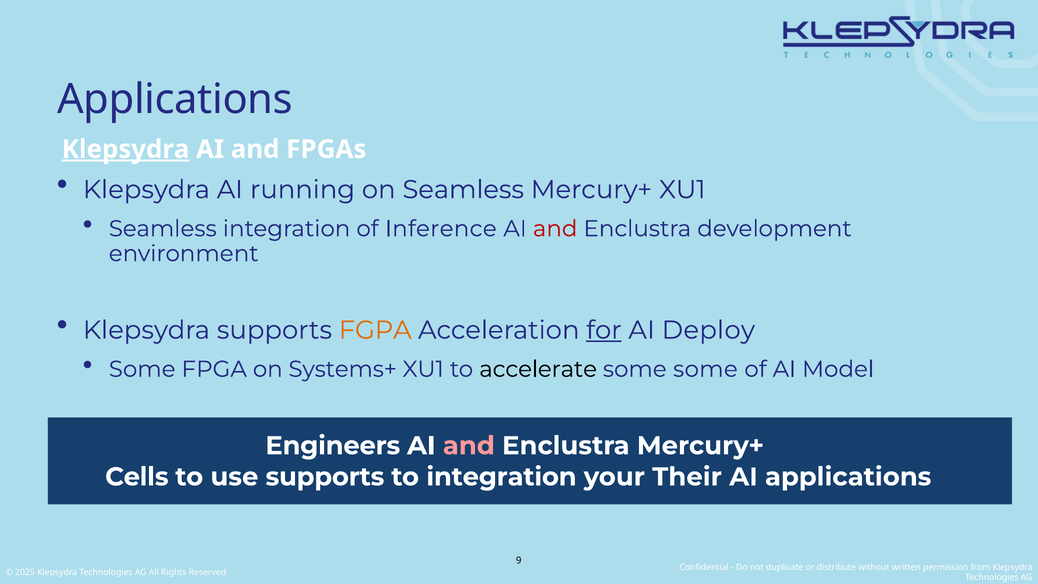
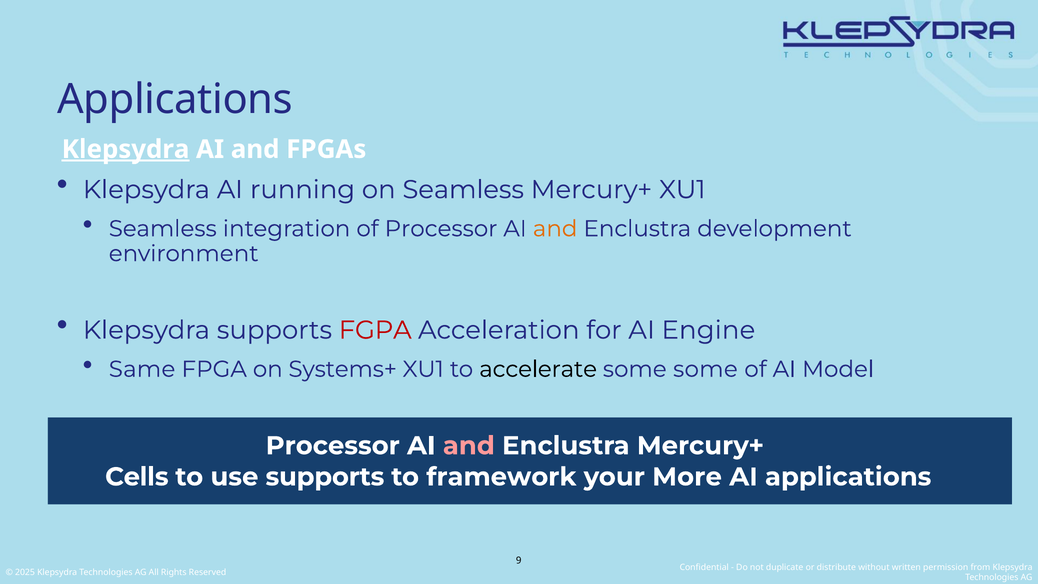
of Inference: Inference -> Processor
and at (555, 229) colour: red -> orange
FGPA colour: orange -> red
for underline: present -> none
Deploy: Deploy -> Engine
Some at (142, 369): Some -> Same
Engineers at (333, 446): Engineers -> Processor
to integration: integration -> framework
Their: Their -> More
